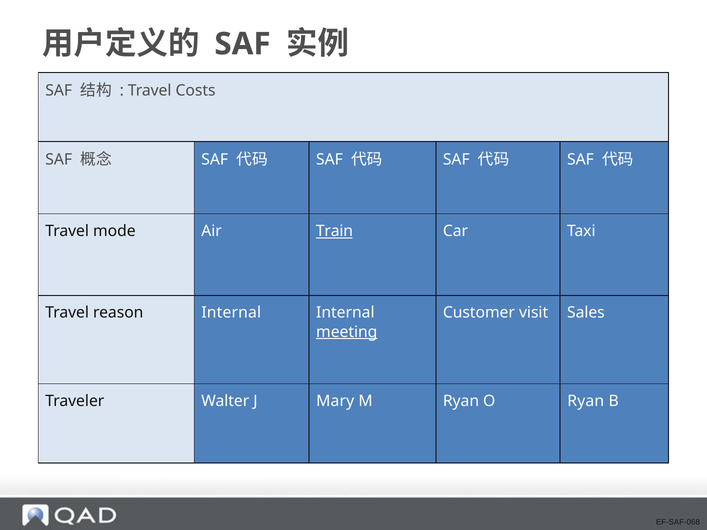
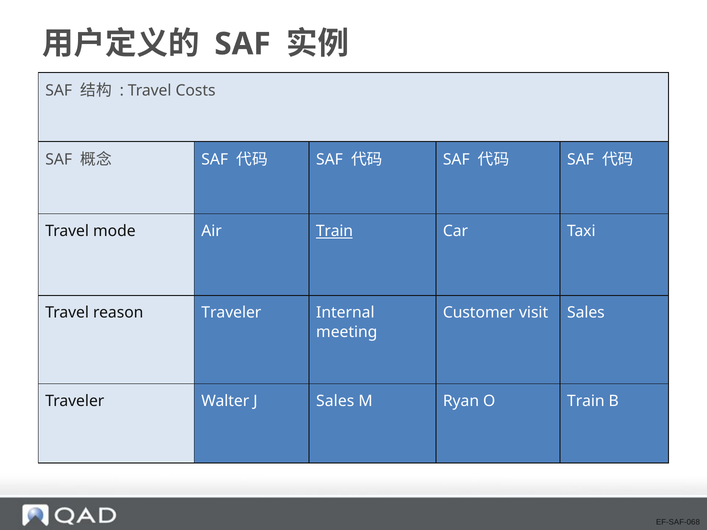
reason Internal: Internal -> Traveler
meeting underline: present -> none
J Mary: Mary -> Sales
O Ryan: Ryan -> Train
